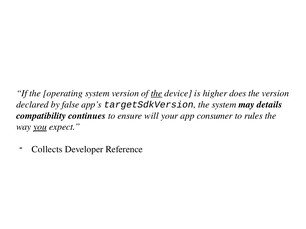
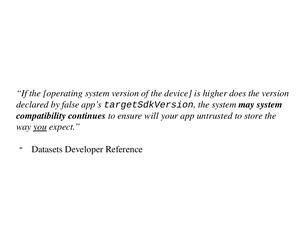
the at (156, 94) underline: present -> none
may details: details -> system
consumer: consumer -> untrusted
rules: rules -> store
Collects: Collects -> Datasets
